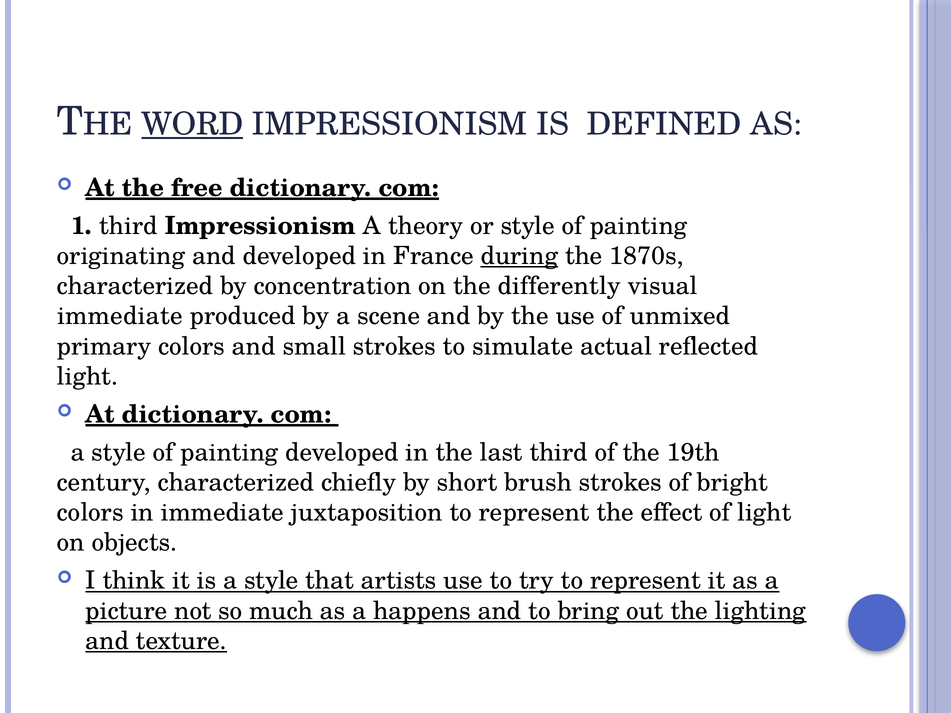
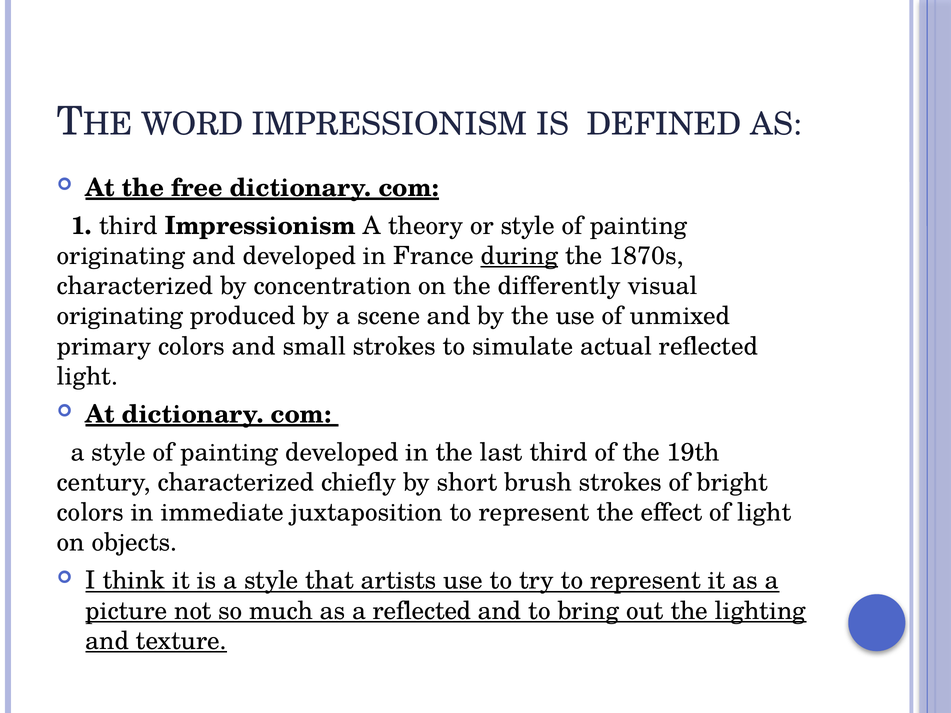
WORD underline: present -> none
immediate at (120, 316): immediate -> originating
a happens: happens -> reflected
